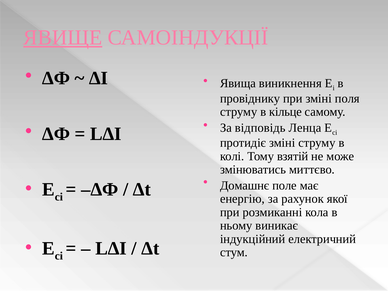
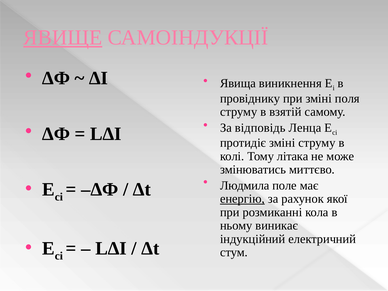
кільце: кільце -> взятій
взятій: взятій -> літака
Домашнє: Домашнє -> Людмила
енергію underline: none -> present
